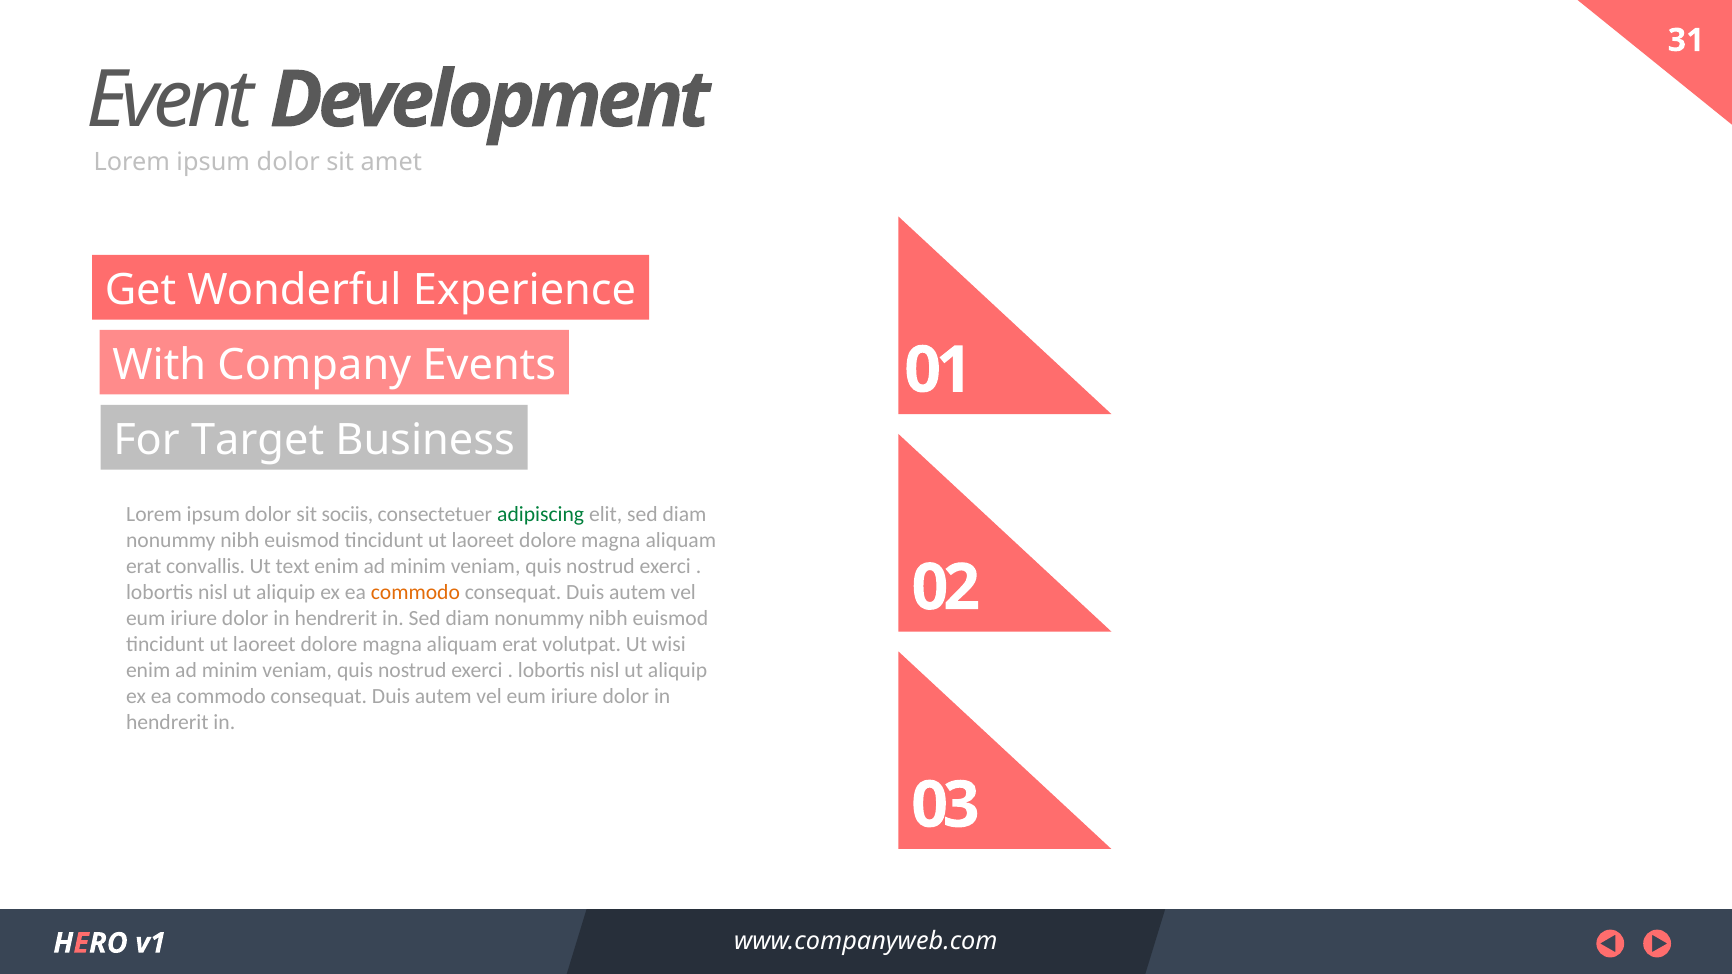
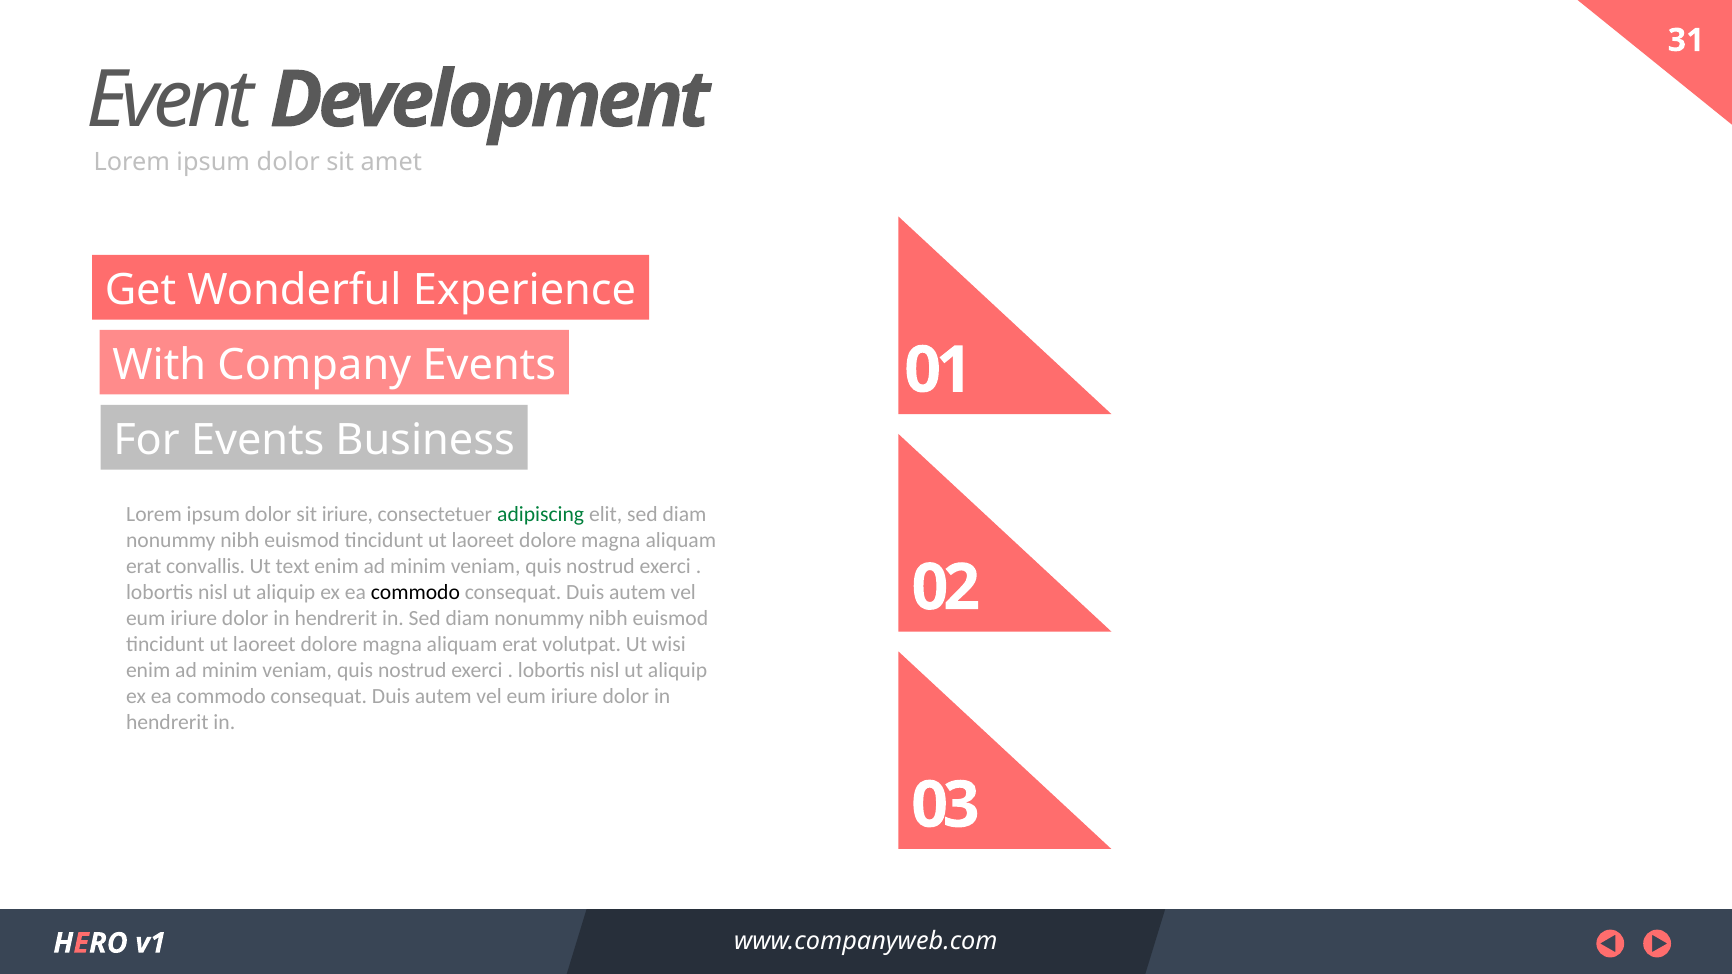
For Target: Target -> Events
sit sociis: sociis -> iriure
commodo at (415, 593) colour: orange -> black
